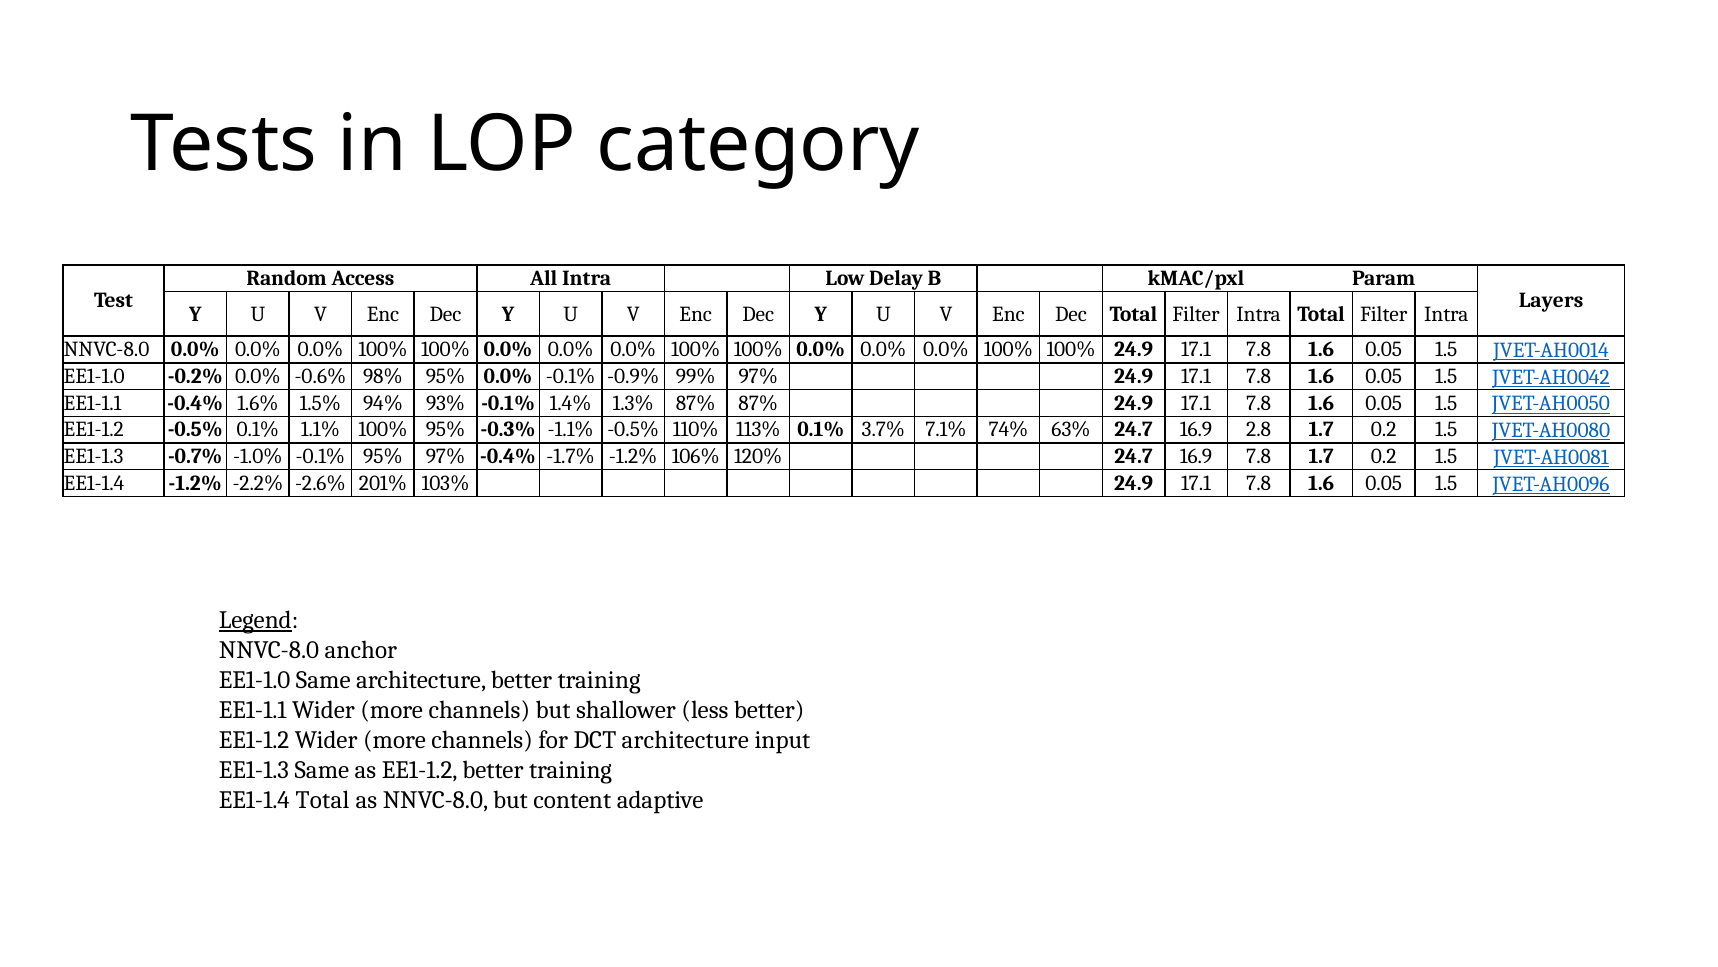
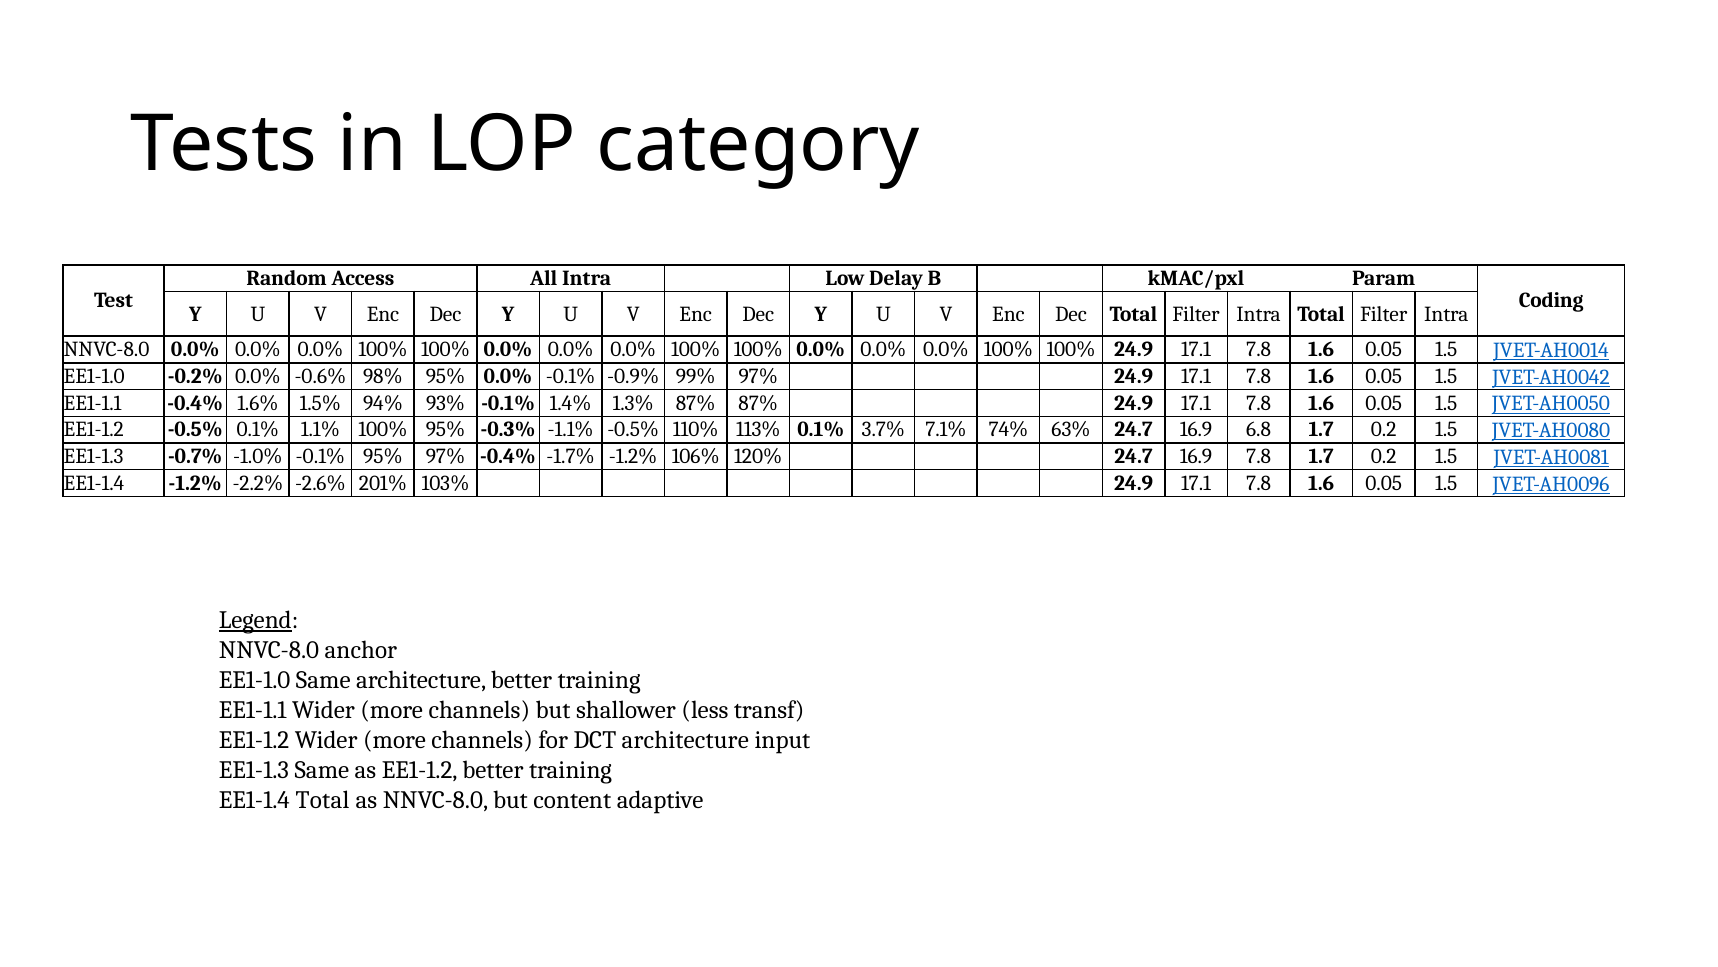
Layers: Layers -> Coding
2.8: 2.8 -> 6.8
less better: better -> transf
